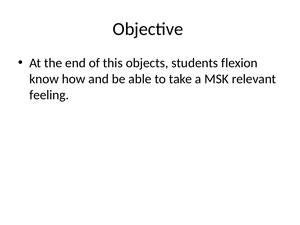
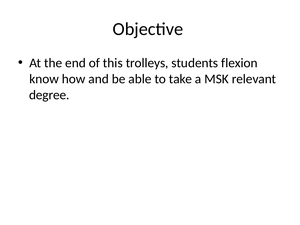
objects: objects -> trolleys
feeling: feeling -> degree
